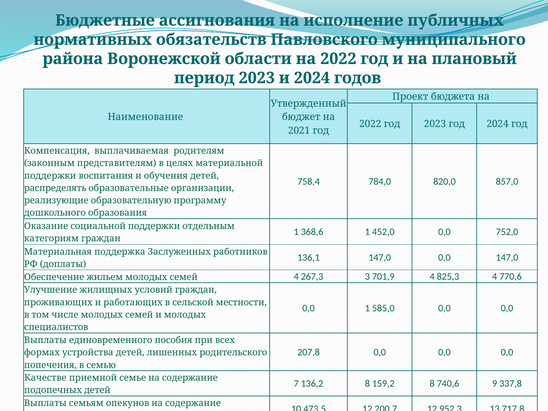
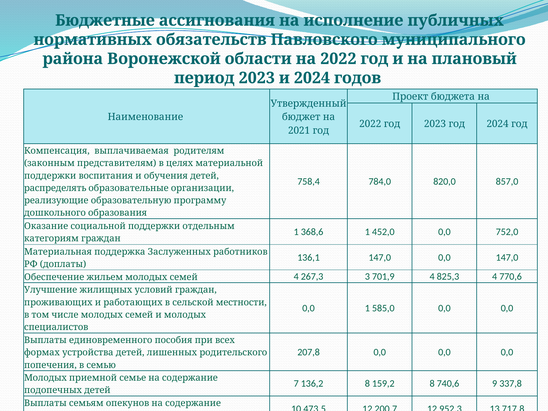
Качестве at (45, 378): Качестве -> Молодых
